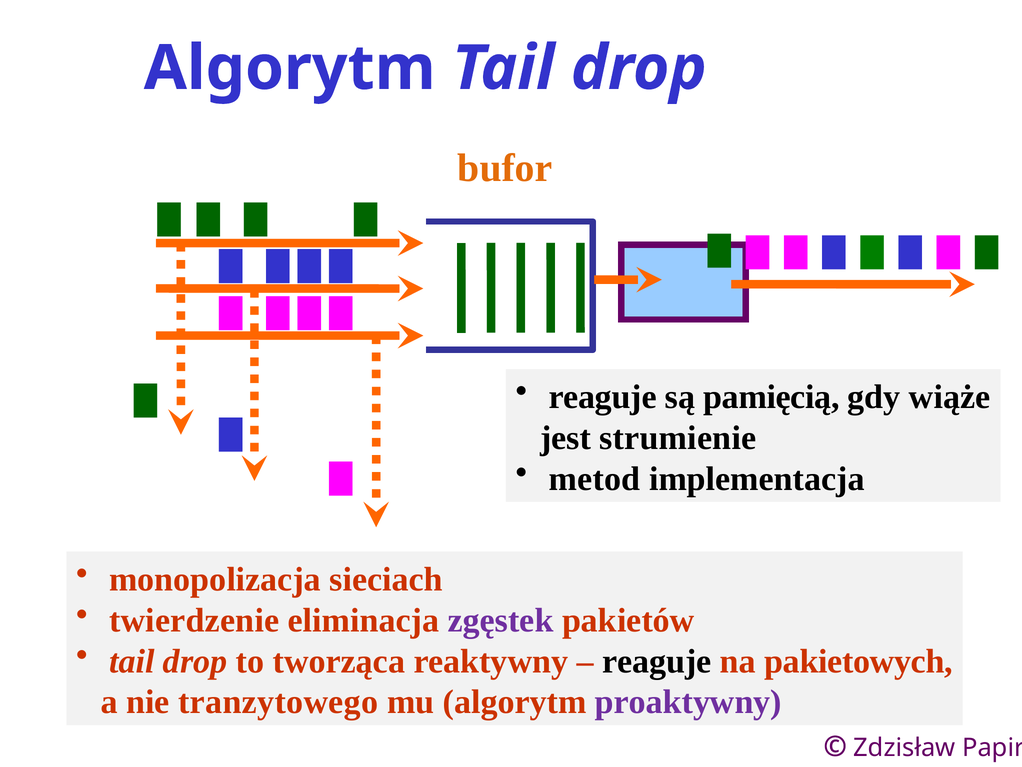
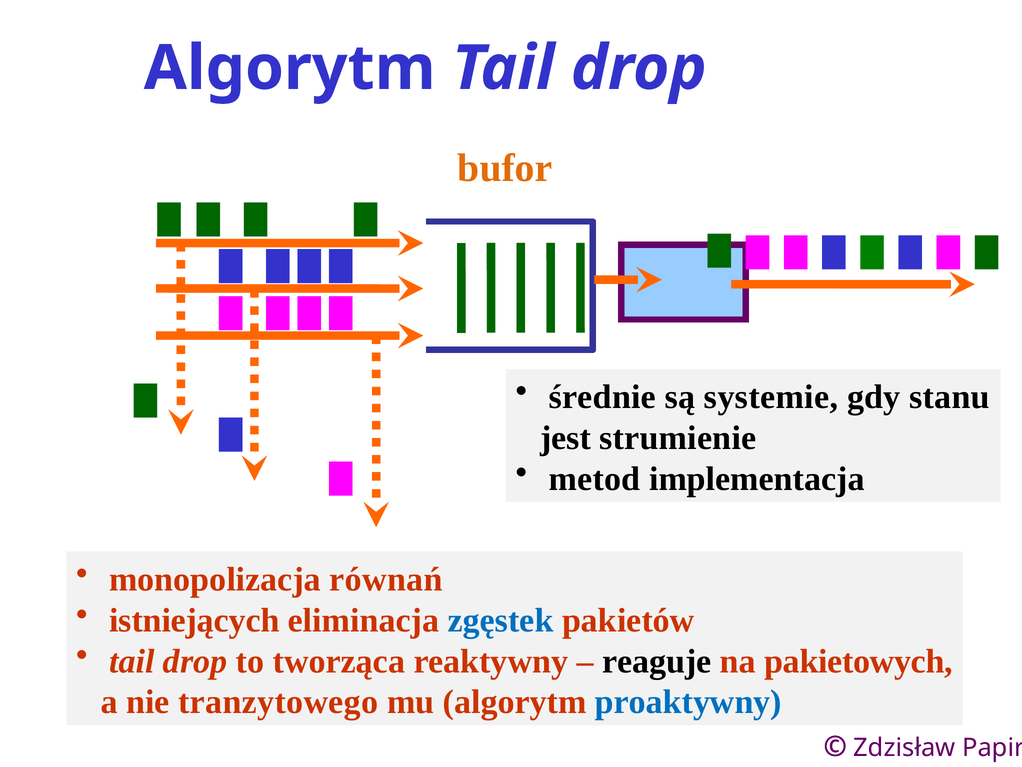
reaguje at (603, 397): reaguje -> średnie
pamięcią: pamięcią -> systemie
wiąże: wiąże -> stanu
sieciach: sieciach -> równań
twierdzenie: twierdzenie -> istniejących
zgęstek colour: purple -> blue
proaktywny colour: purple -> blue
